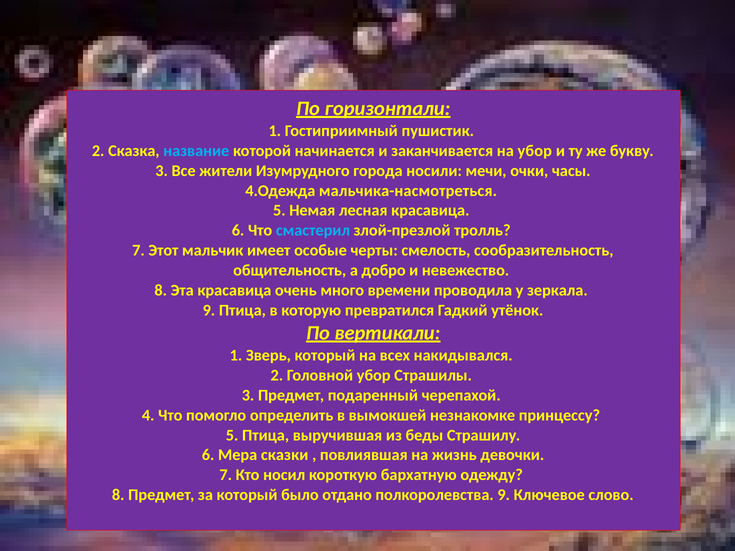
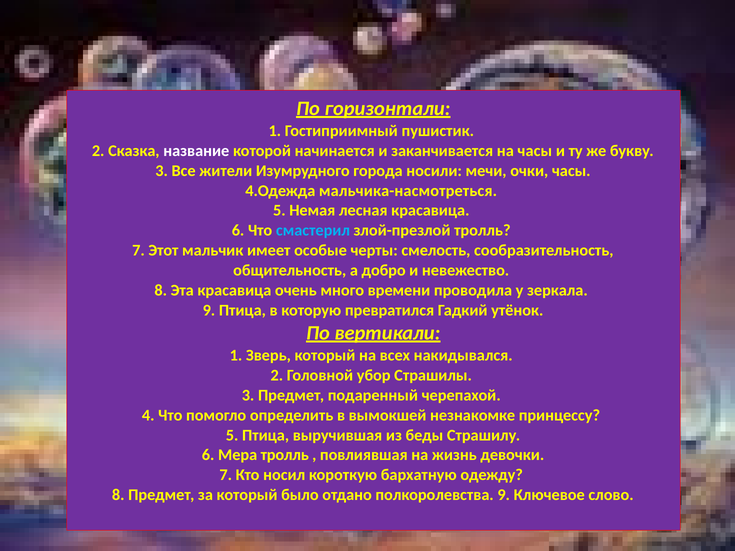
название colour: light blue -> white
на убор: убор -> часы
Мера сказки: сказки -> тролль
